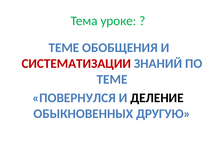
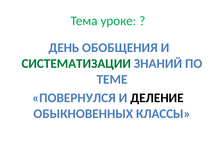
ТЕМЕ at (64, 48): ТЕМЕ -> ДЕНЬ
СИСТЕМАТИЗАЦИИ colour: red -> green
ДРУГУЮ: ДРУГУЮ -> КЛАССЫ
